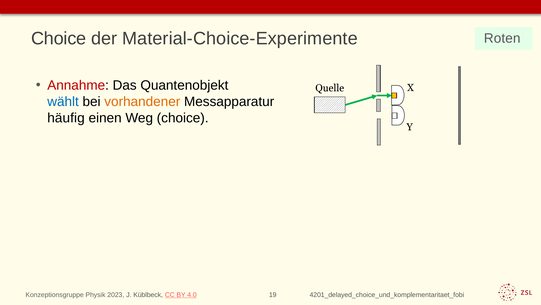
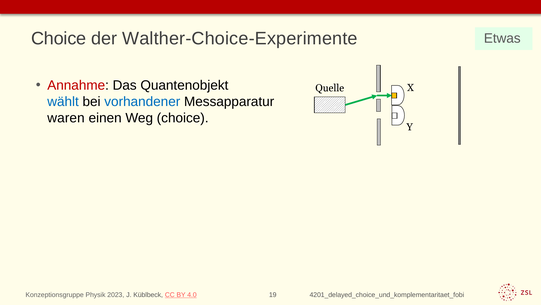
Material-Choice-Experimente: Material-Choice-Experimente -> Walther-Choice-Experimente
Roten: Roten -> Etwas
vorhandener colour: orange -> blue
häufig: häufig -> waren
